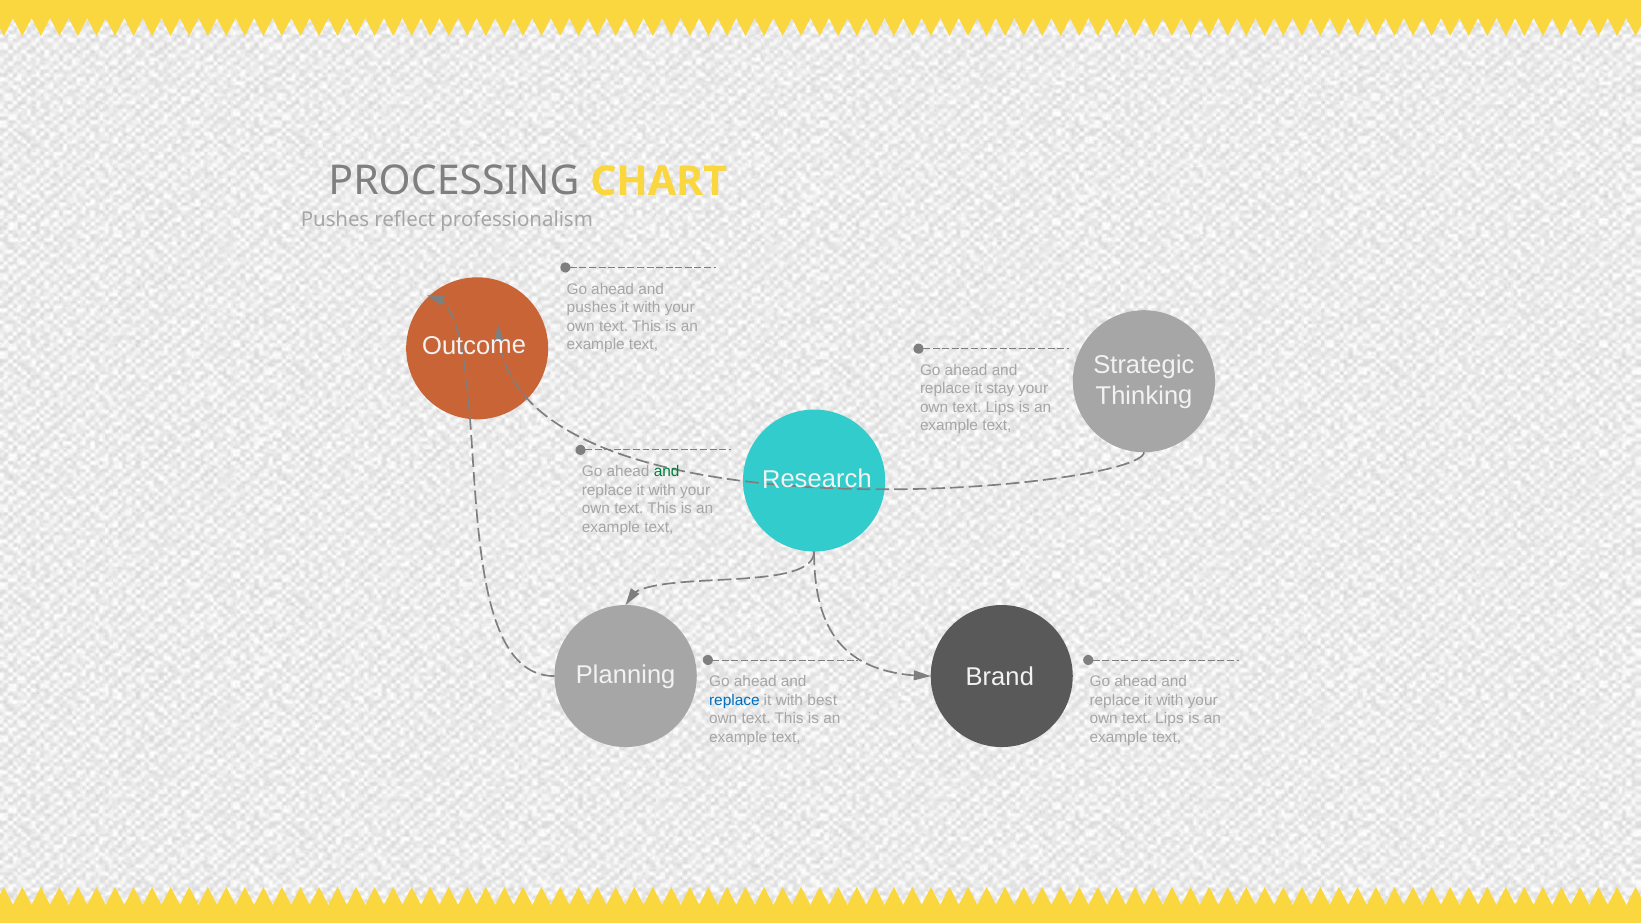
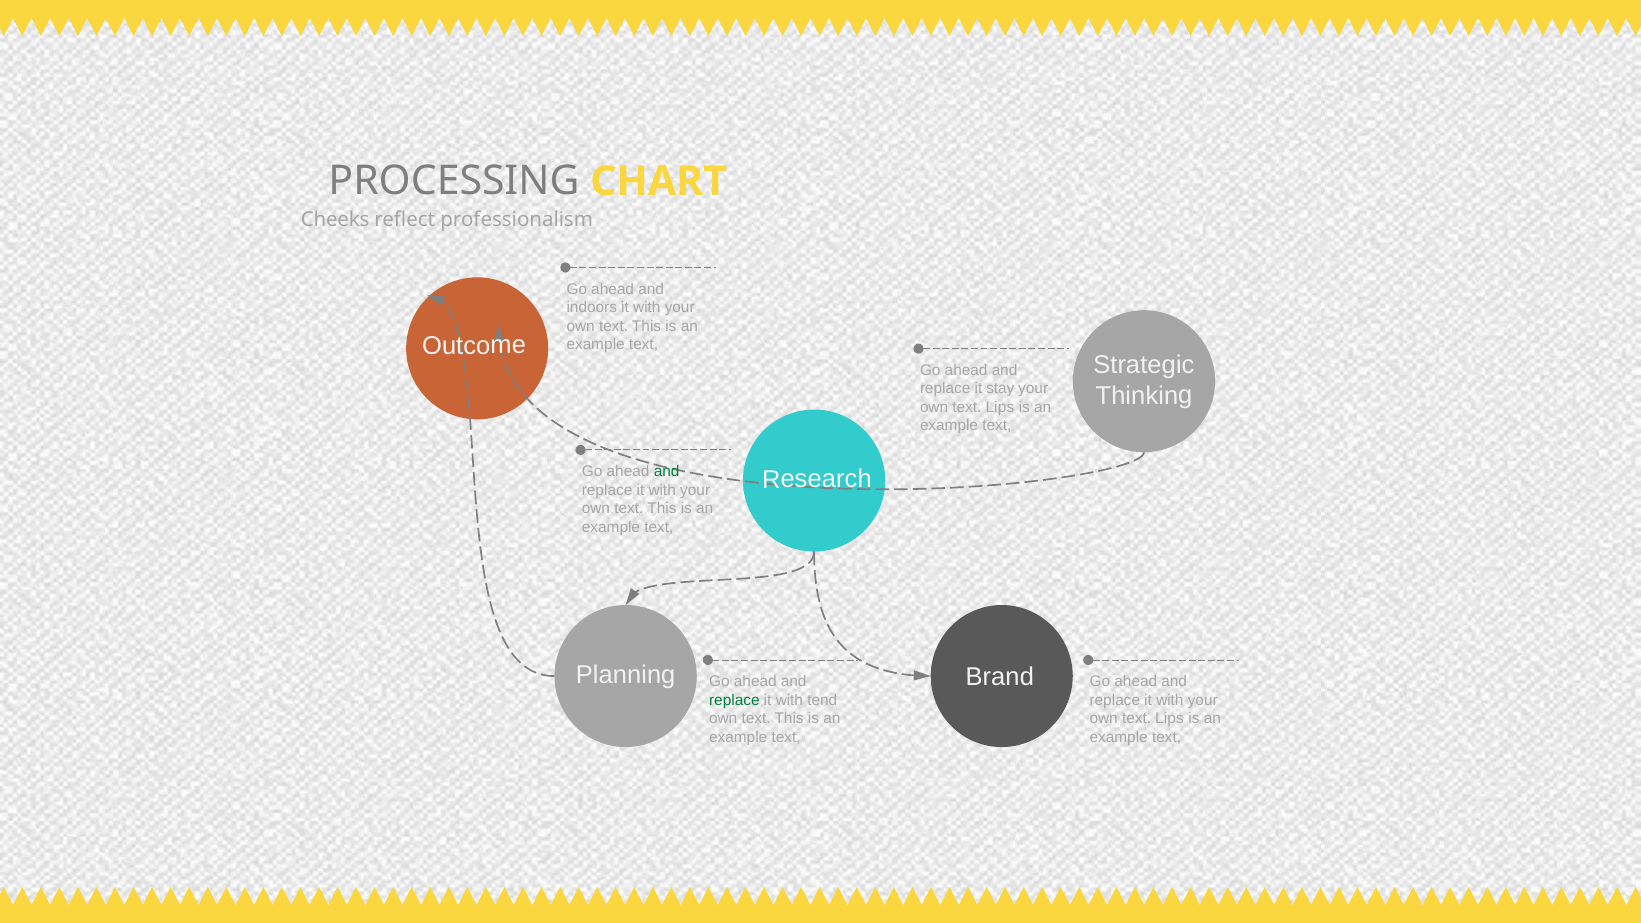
Pushes at (335, 220): Pushes -> Cheeks
pushes at (592, 308): pushes -> indoors
replace at (734, 700) colour: blue -> green
best: best -> tend
